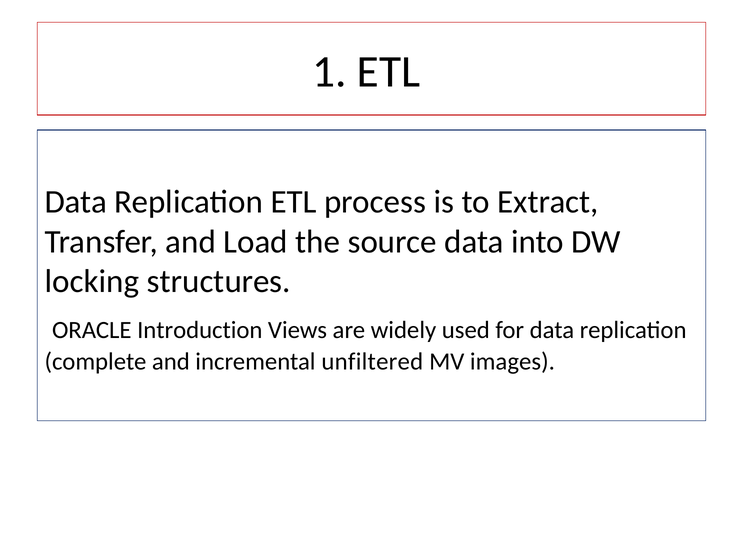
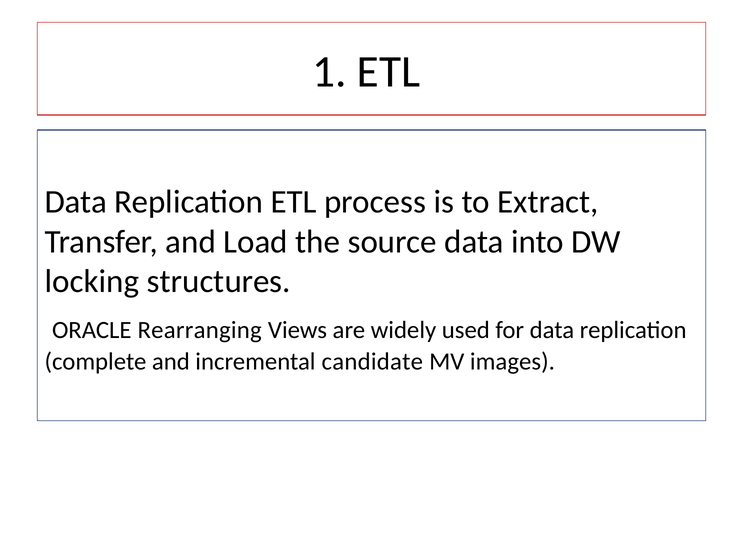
Introduction: Introduction -> Rearranging
unfiltered: unfiltered -> candidate
